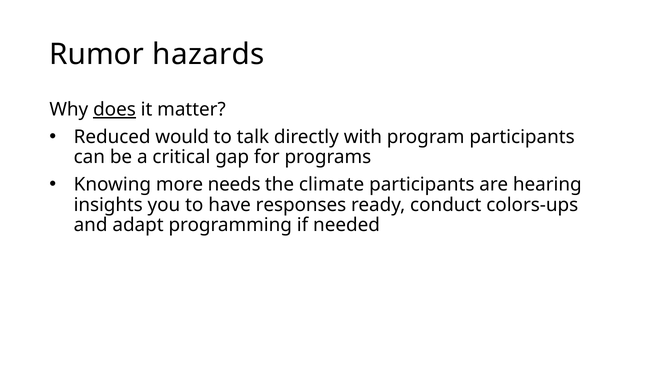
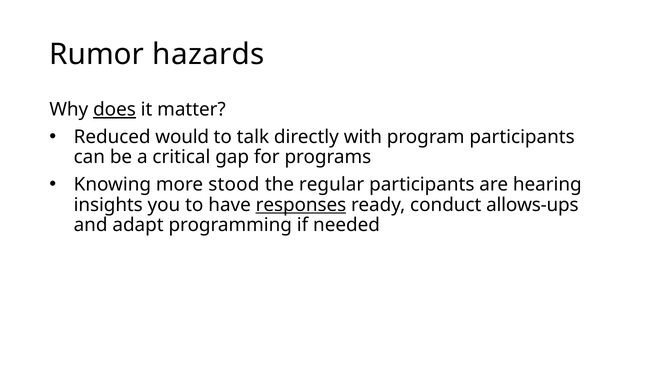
needs: needs -> stood
climate: climate -> regular
responses underline: none -> present
colors-ups: colors-ups -> allows-ups
